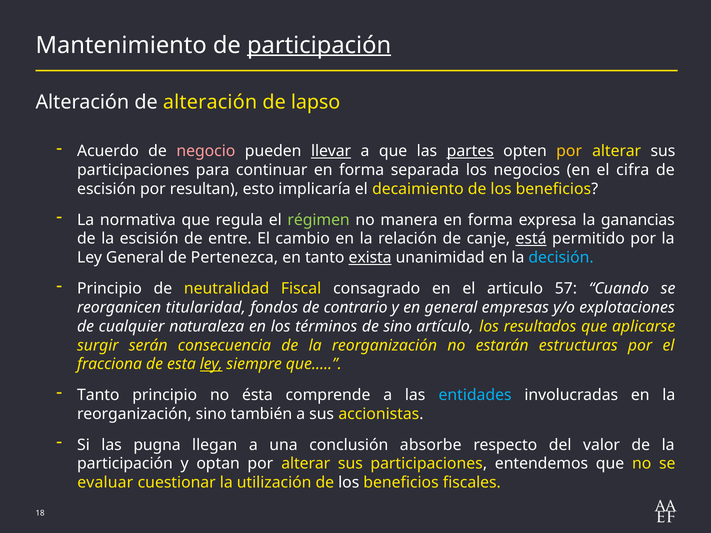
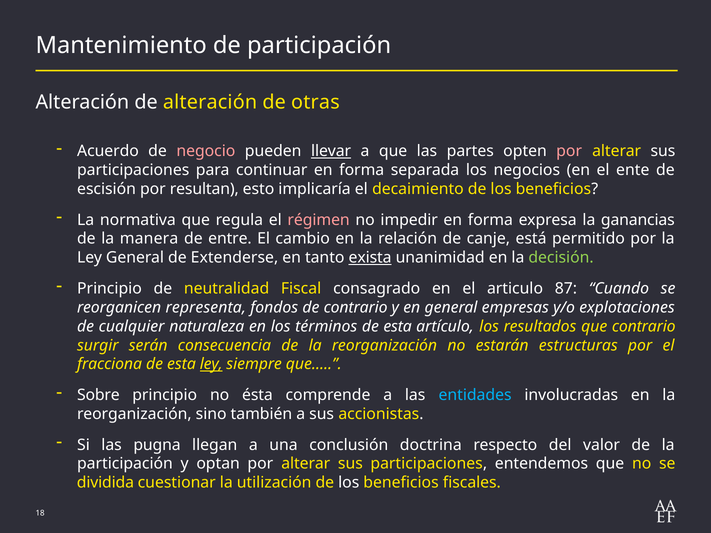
participación at (319, 45) underline: present -> none
lapso: lapso -> otras
partes underline: present -> none
por at (569, 151) colour: yellow -> pink
cifra: cifra -> ente
régimen colour: light green -> pink
manera: manera -> impedir
la escisión: escisión -> manera
está underline: present -> none
Pertenezca: Pertenezca -> Extenderse
decisión colour: light blue -> light green
57: 57 -> 87
titularidad: titularidad -> representa
términos de sino: sino -> esta
que aplicarse: aplicarse -> contrario
Tanto at (98, 395): Tanto -> Sobre
absorbe: absorbe -> doctrina
evaluar: evaluar -> dividida
